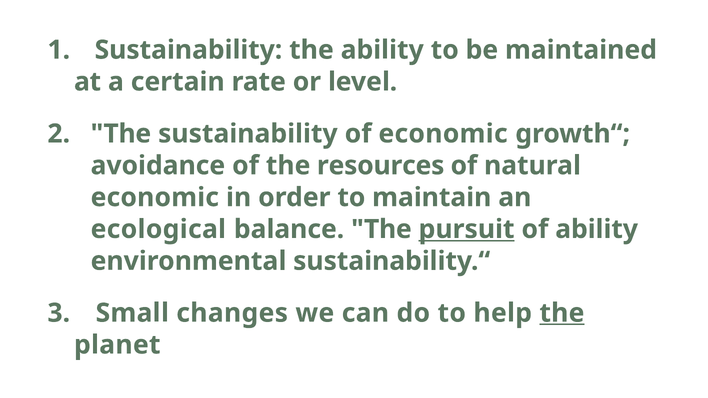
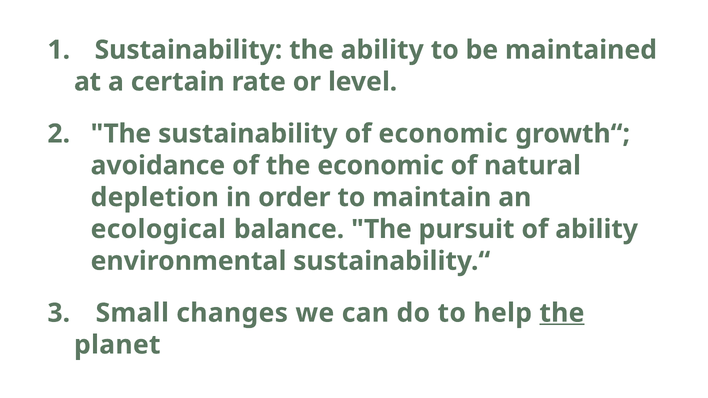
the resources: resources -> economic
economic at (155, 198): economic -> depletion
pursuit underline: present -> none
